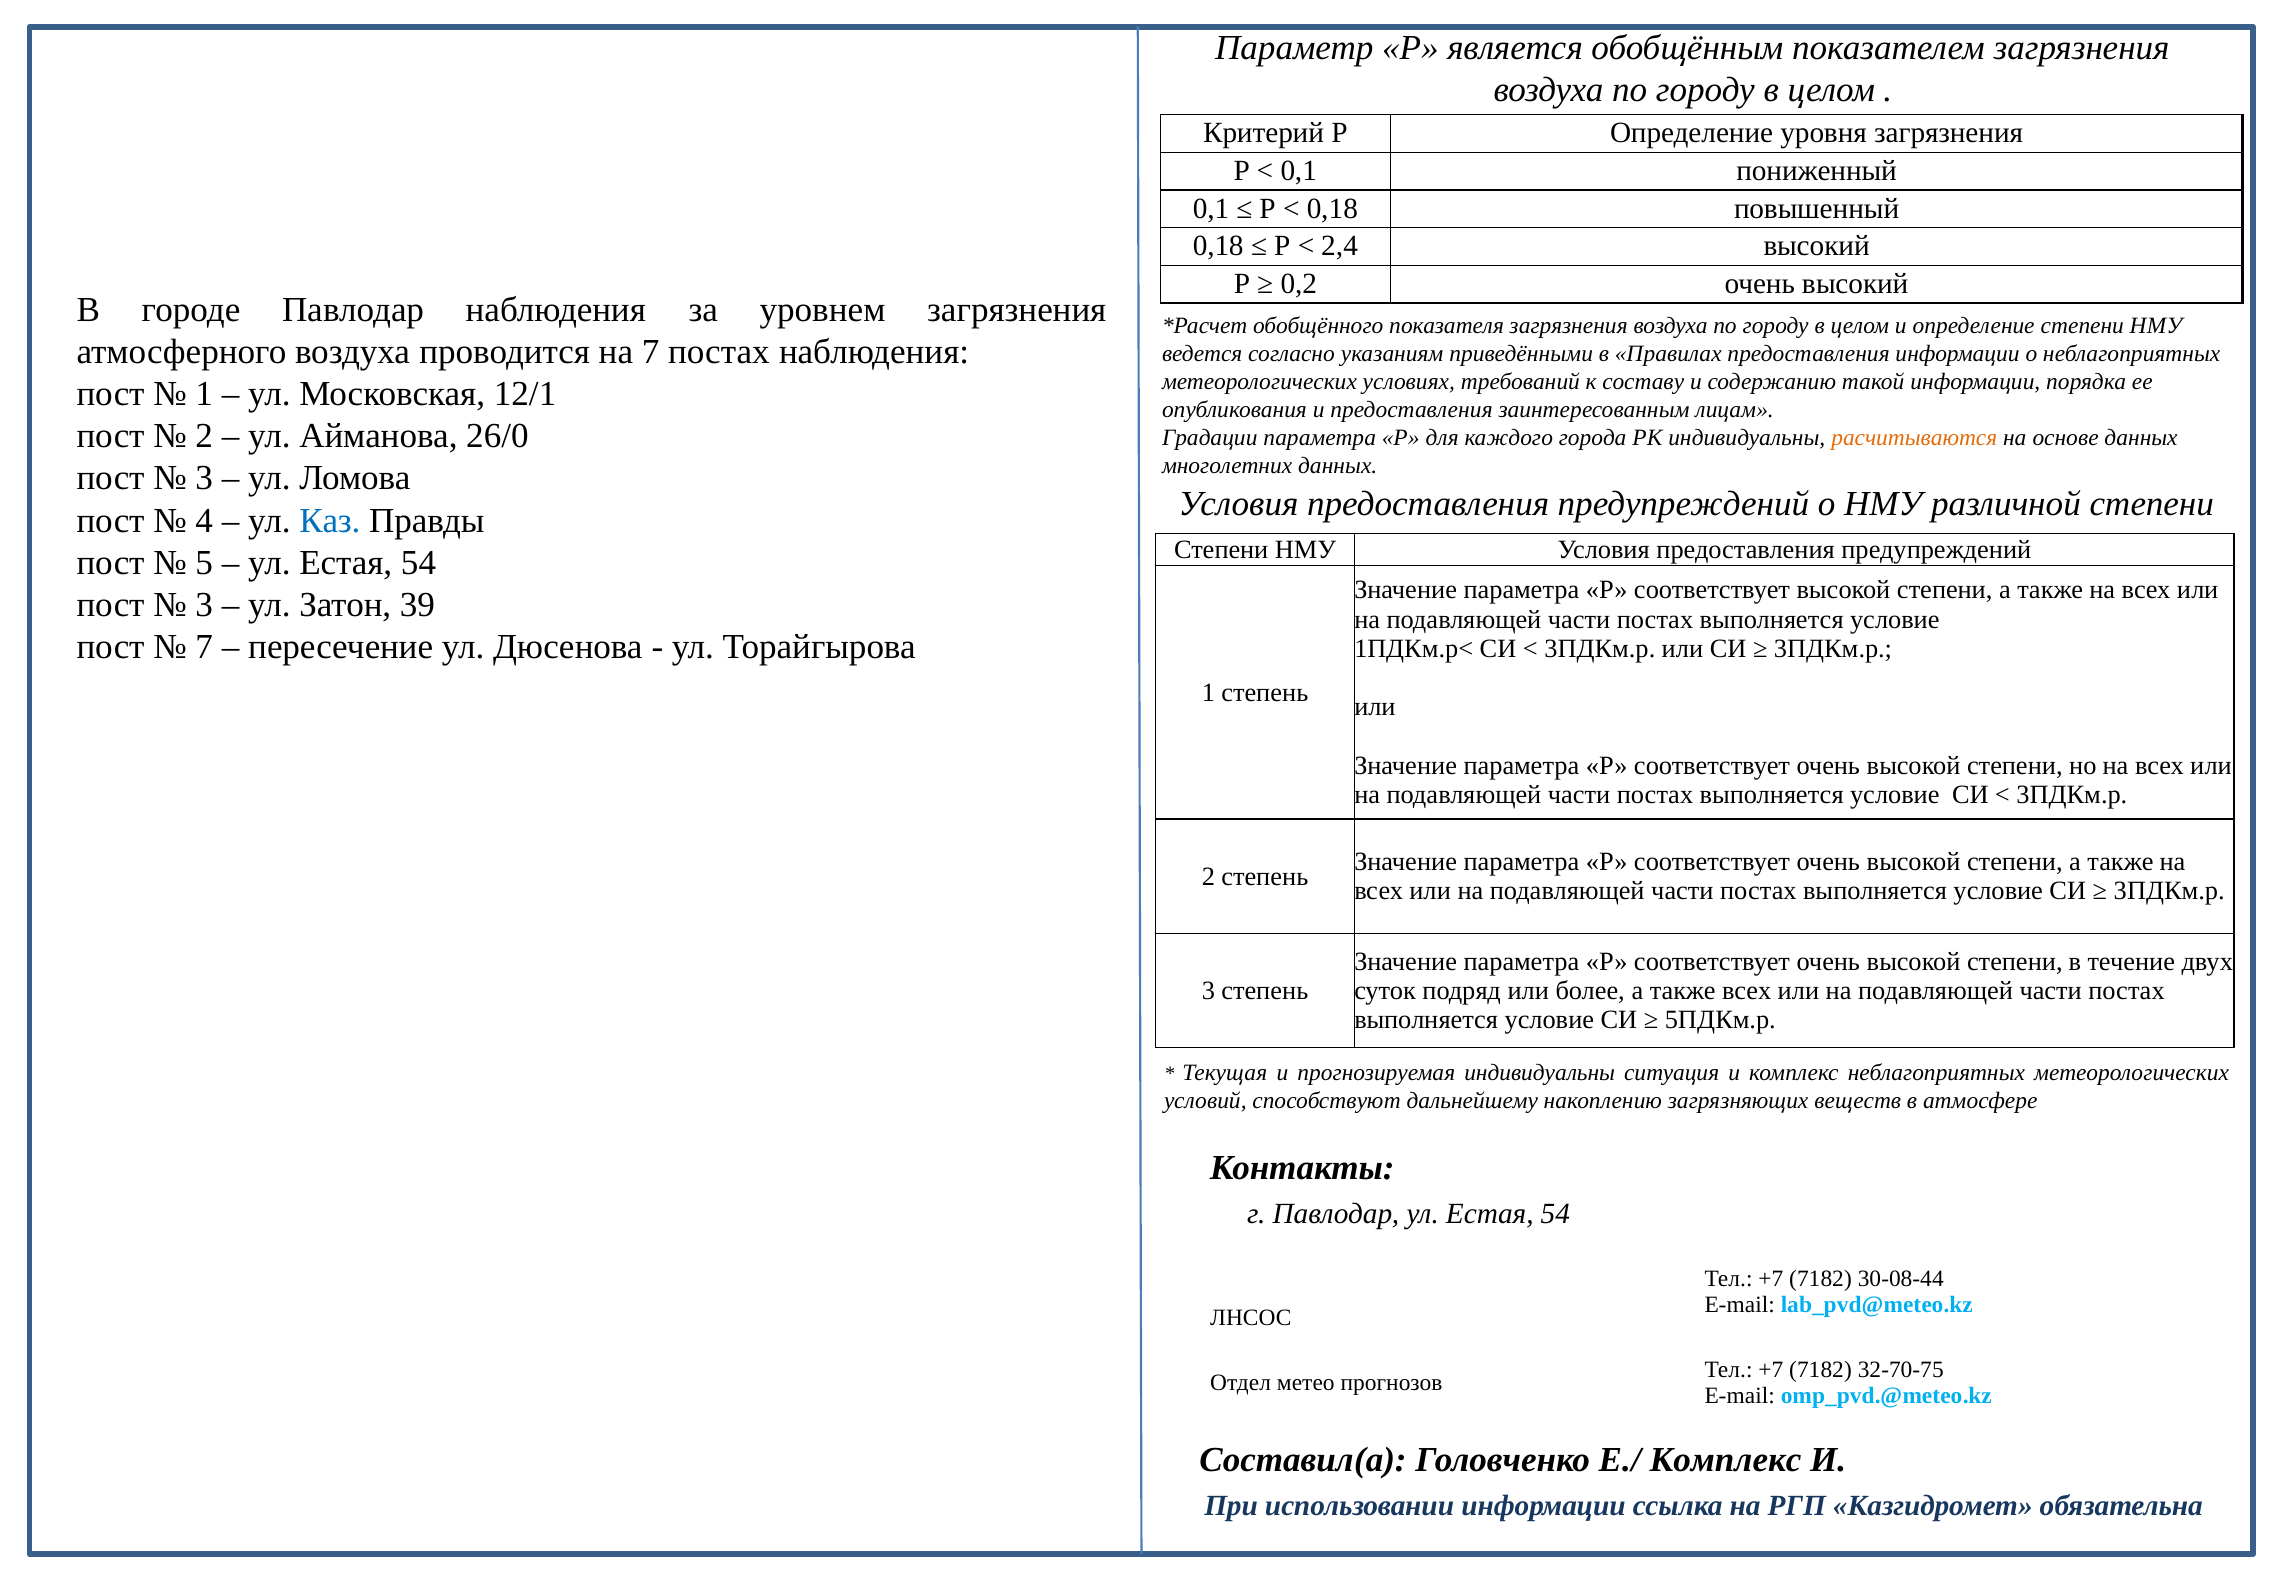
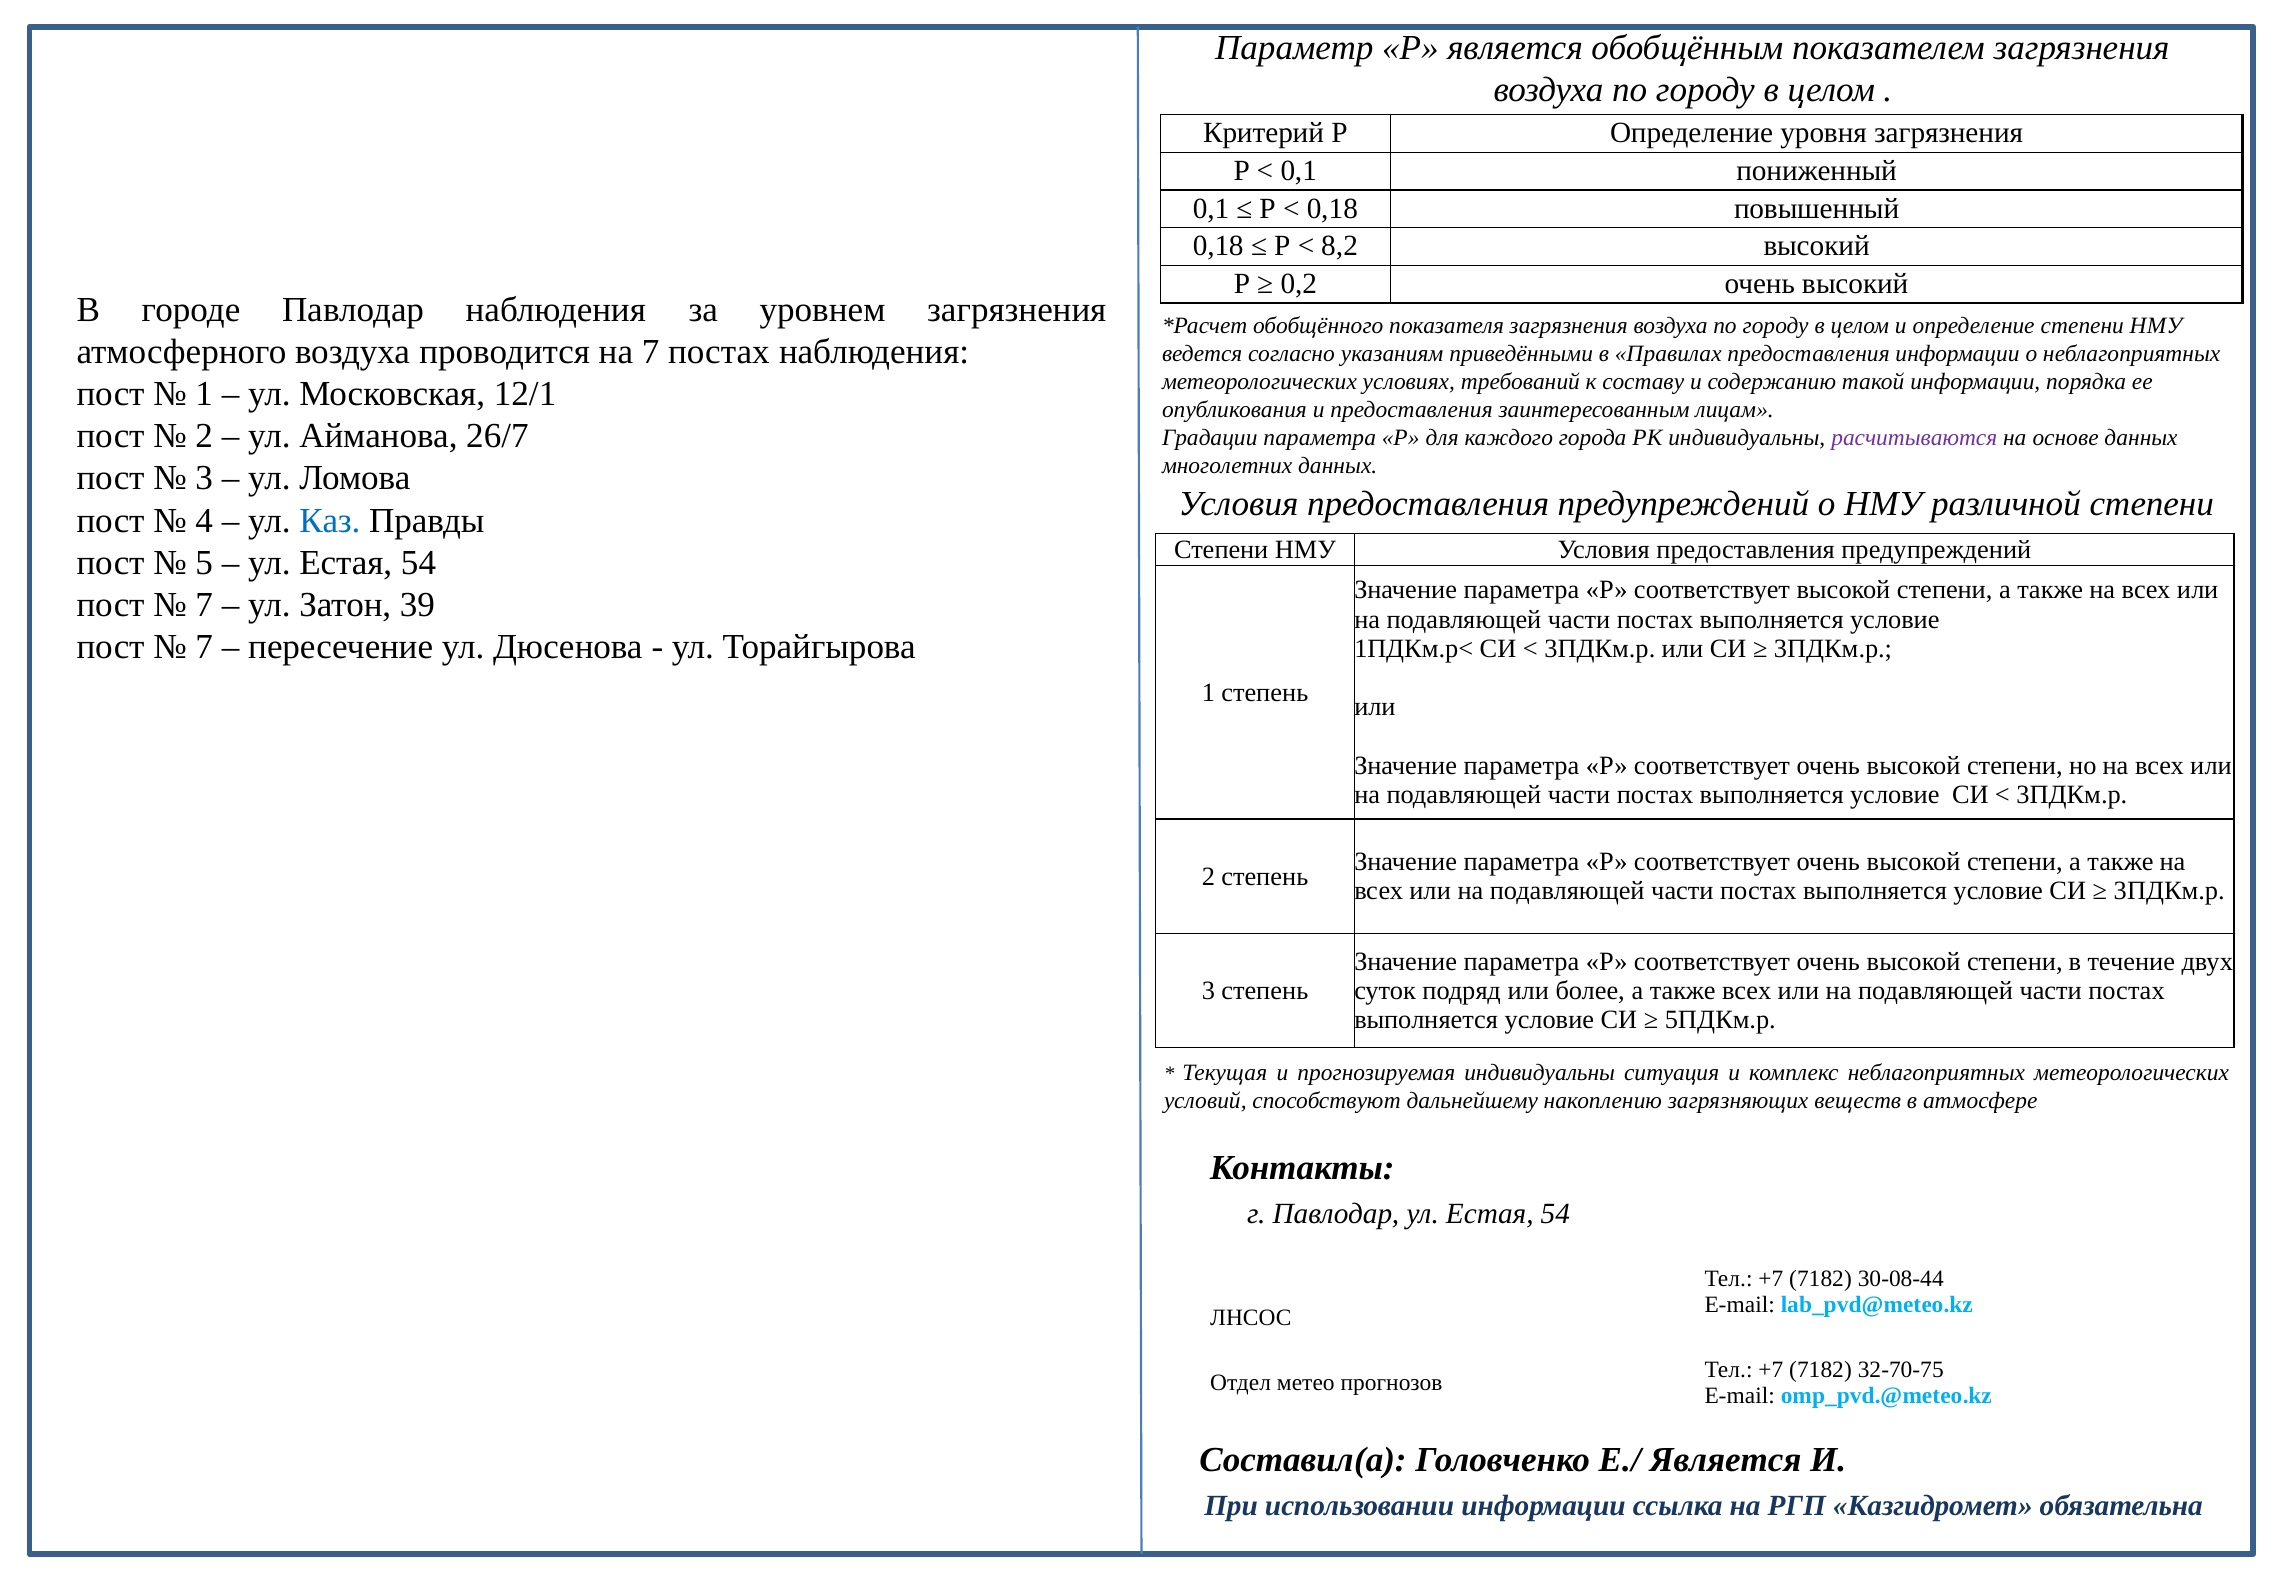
2,4: 2,4 -> 8,2
26/0: 26/0 -> 26/7
расчитываются colour: orange -> purple
3 at (204, 605): 3 -> 7
Е./ Комплекс: Комплекс -> Является
